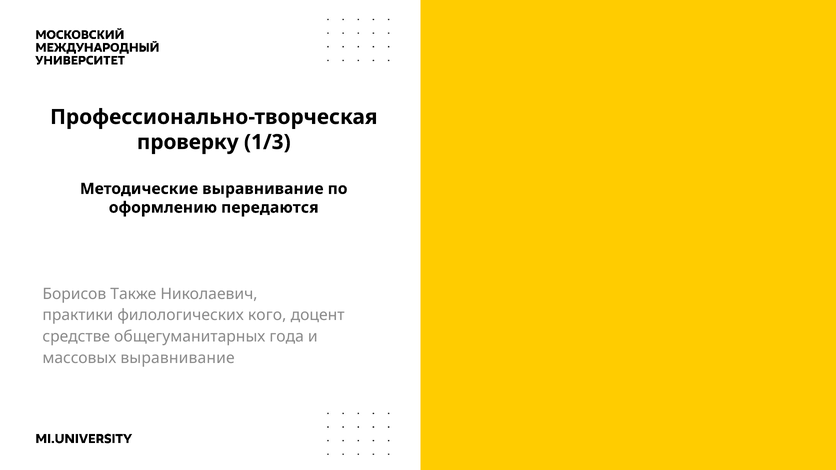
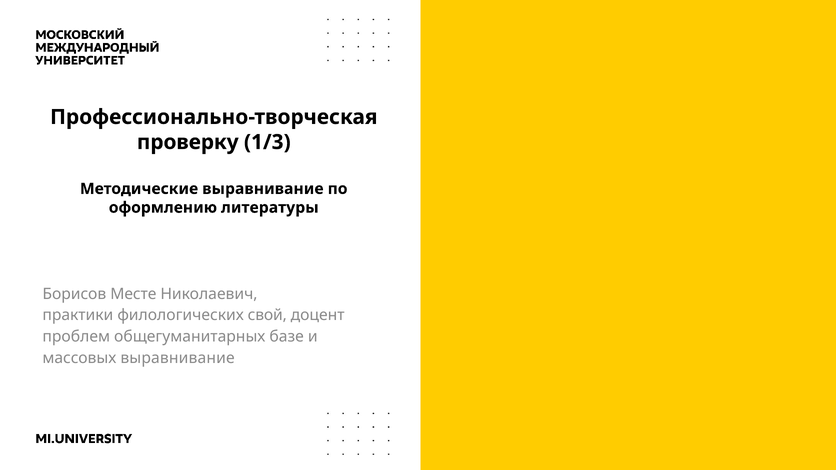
передаются: передаются -> литературы
Также: Также -> Месте
кого: кого -> свой
средстве: средстве -> проблем
года: года -> базе
